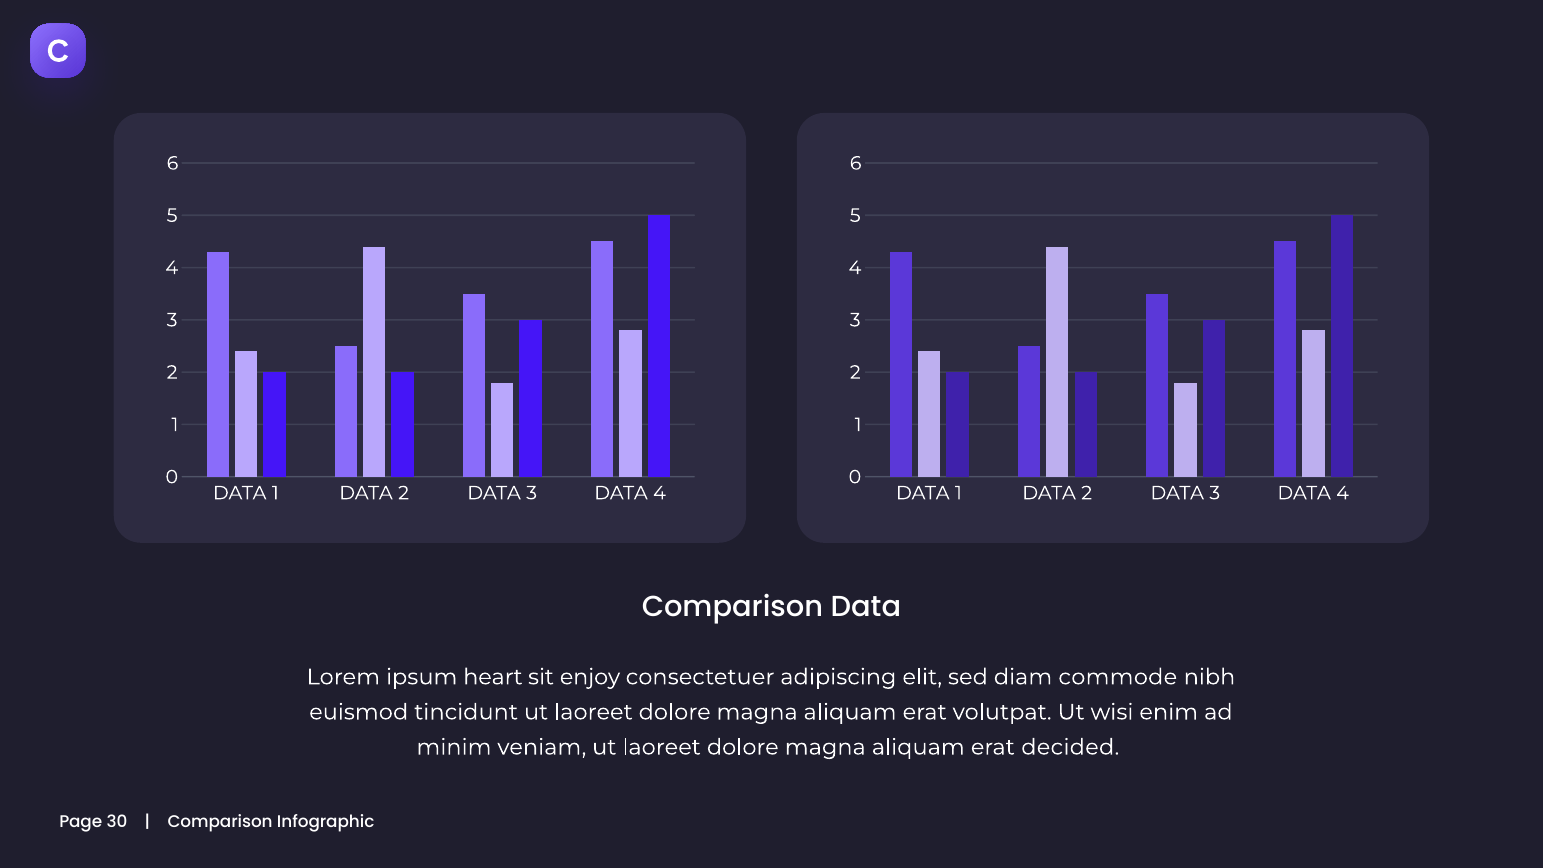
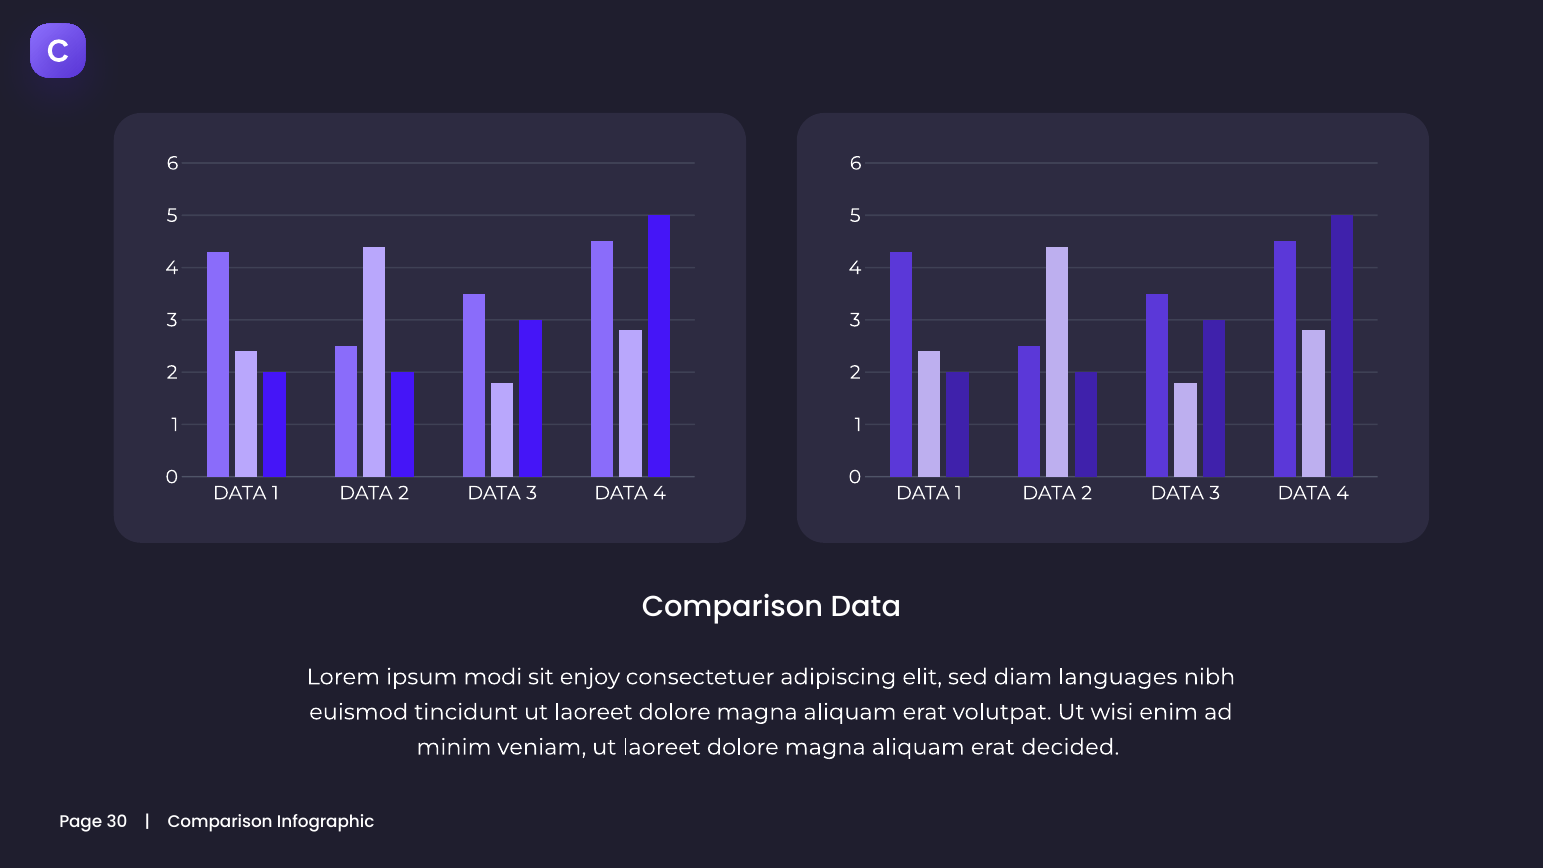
heart: heart -> modi
commode: commode -> languages
